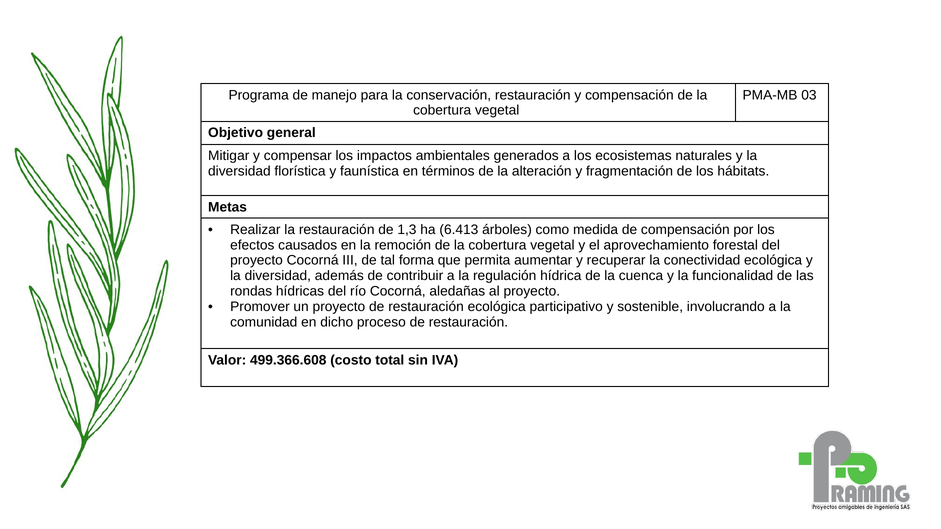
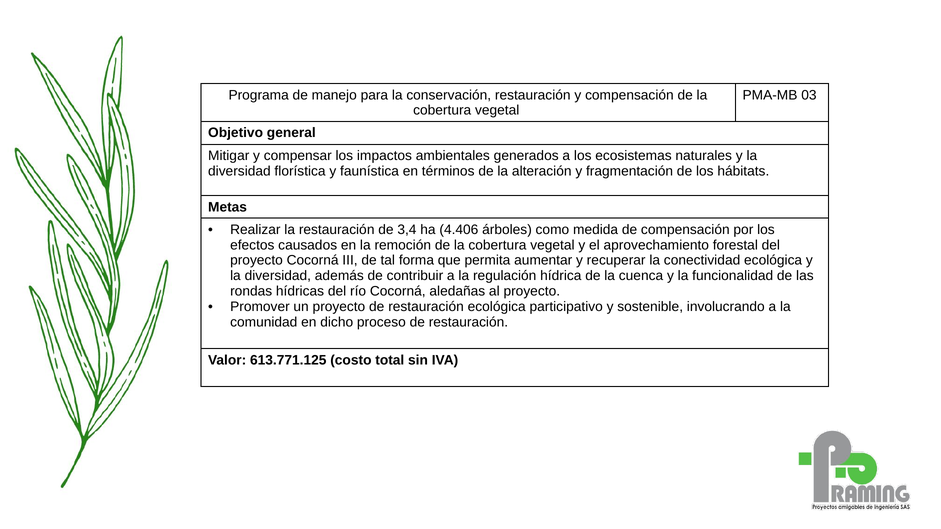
1,3: 1,3 -> 3,4
6.413: 6.413 -> 4.406
499.366.608: 499.366.608 -> 613.771.125
